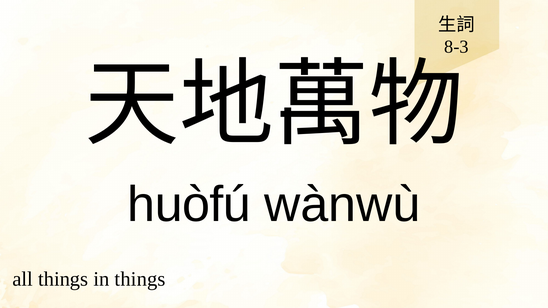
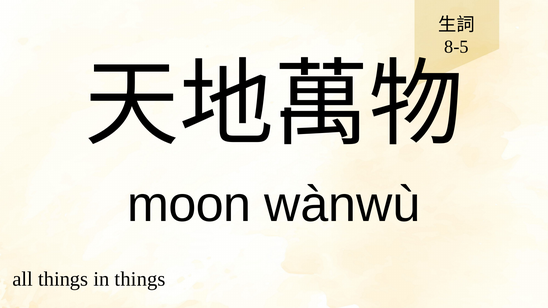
8-3: 8-3 -> 8-5
huòfú: huòfú -> moon
